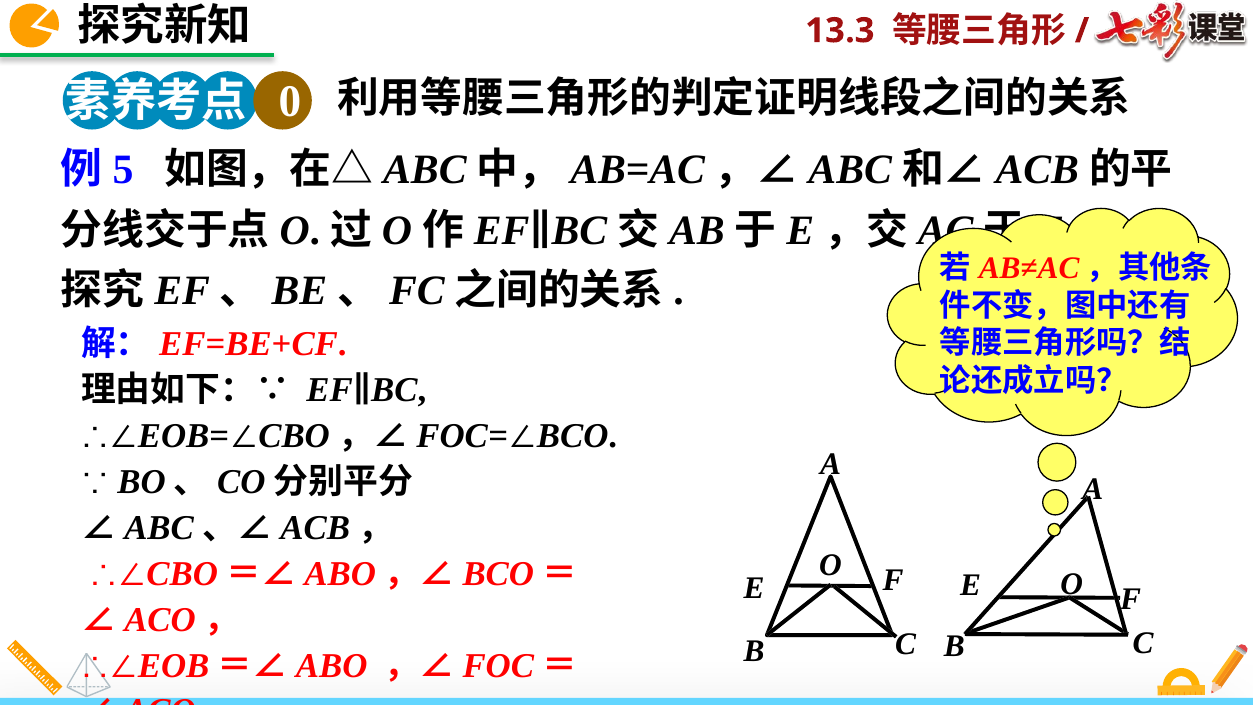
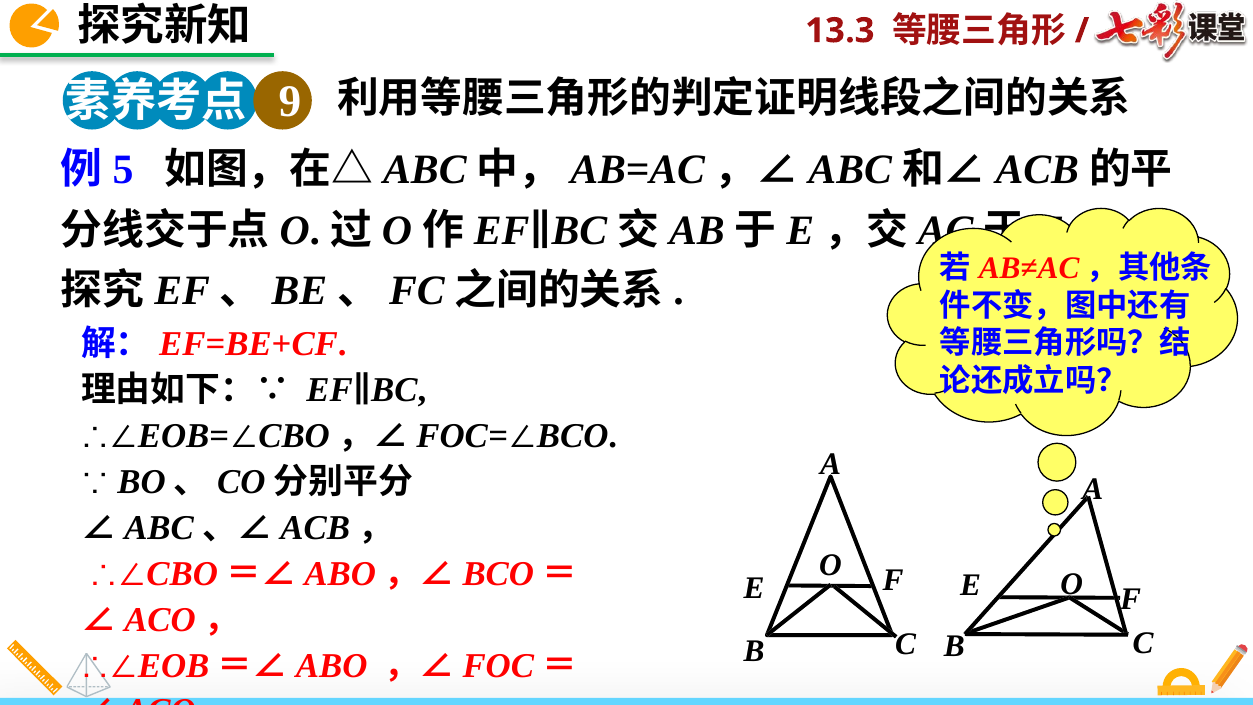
0: 0 -> 9
